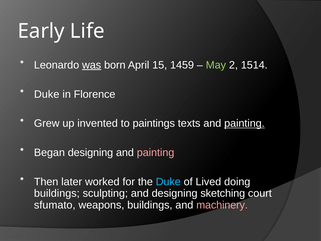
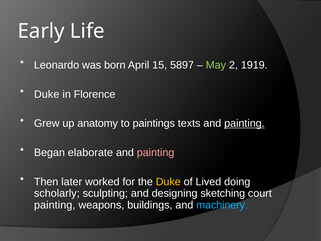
was underline: present -> none
1459: 1459 -> 5897
1514: 1514 -> 1919
invented: invented -> anatomy
Began designing: designing -> elaborate
Duke at (168, 182) colour: light blue -> yellow
buildings at (57, 193): buildings -> scholarly
sfumato at (55, 205): sfumato -> painting
machinery colour: pink -> light blue
